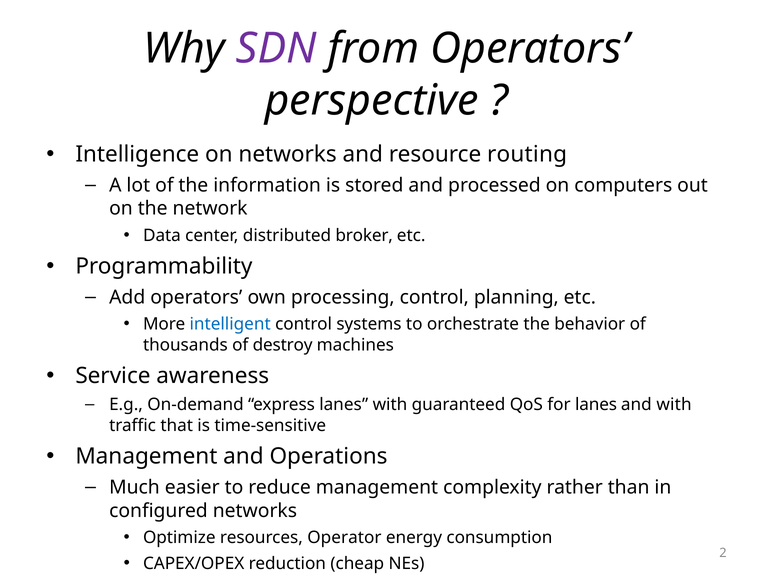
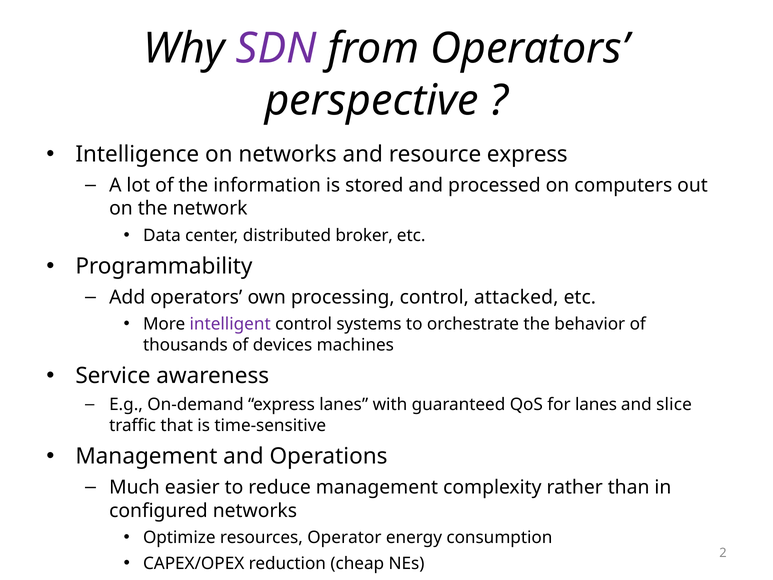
resource routing: routing -> express
planning: planning -> attacked
intelligent colour: blue -> purple
destroy: destroy -> devices
and with: with -> slice
